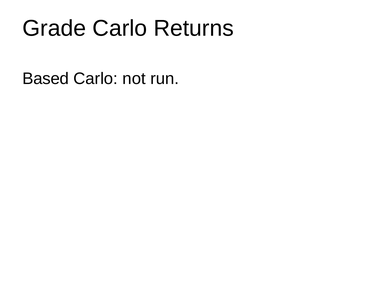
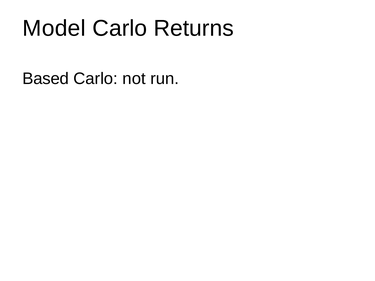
Grade: Grade -> Model
